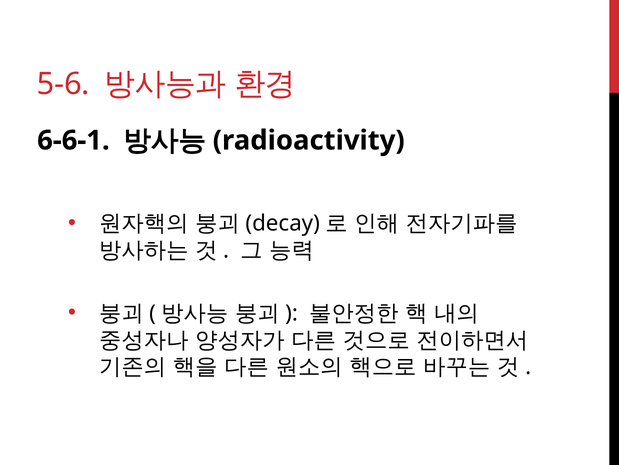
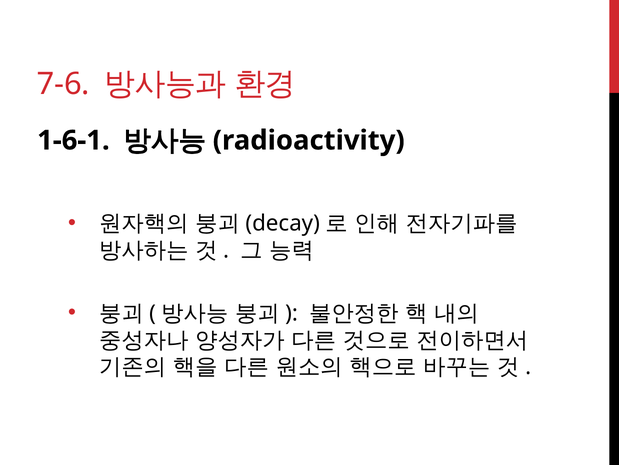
5-6: 5-6 -> 7-6
6-6-1: 6-6-1 -> 1-6-1
